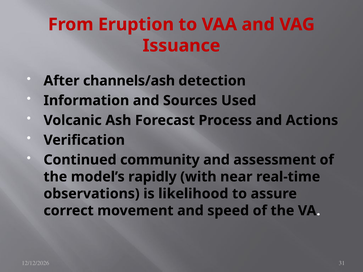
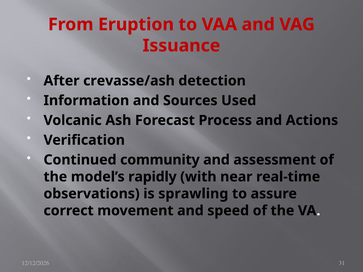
channels/ash: channels/ash -> crevasse/ash
likelihood: likelihood -> sprawling
